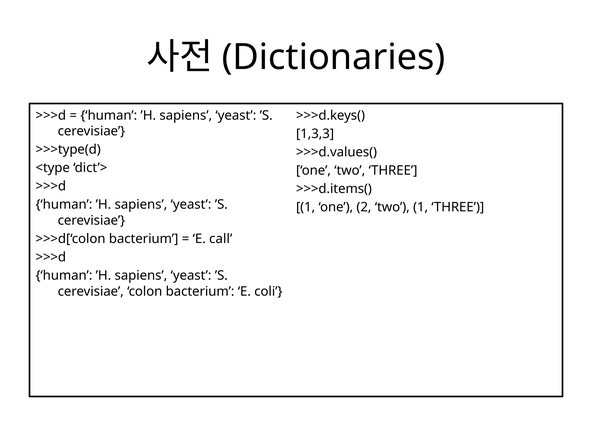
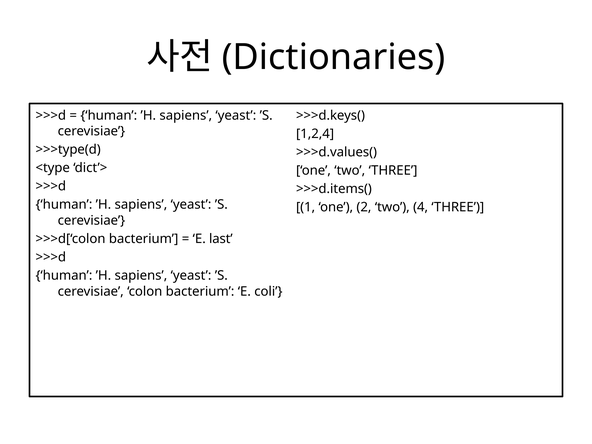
1,3,3: 1,3,3 -> 1,2,4
two 1: 1 -> 4
call: call -> last
